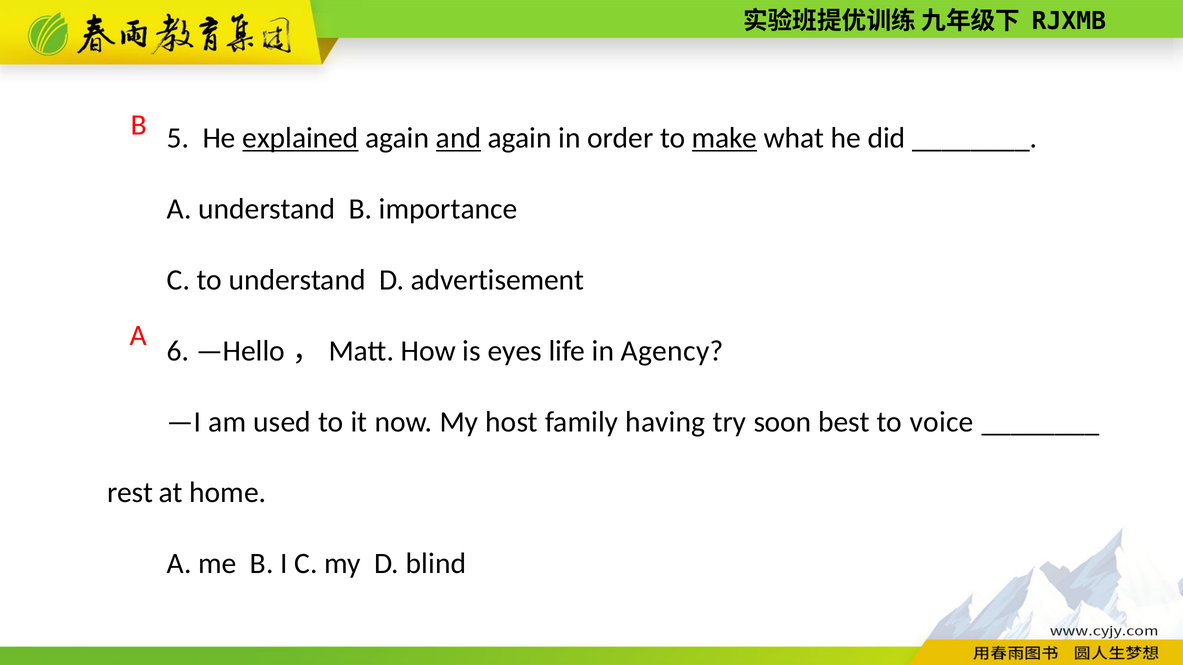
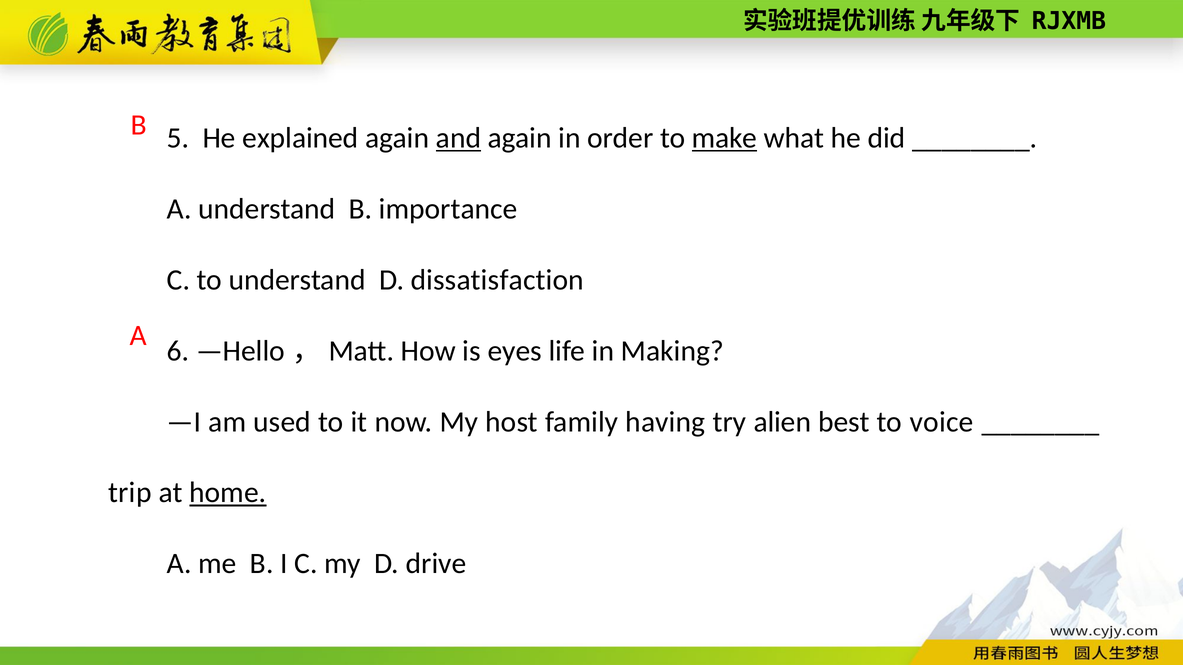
explained underline: present -> none
advertisement: advertisement -> dissatisfaction
Agency: Agency -> Making
soon: soon -> alien
rest: rest -> trip
home underline: none -> present
blind: blind -> drive
